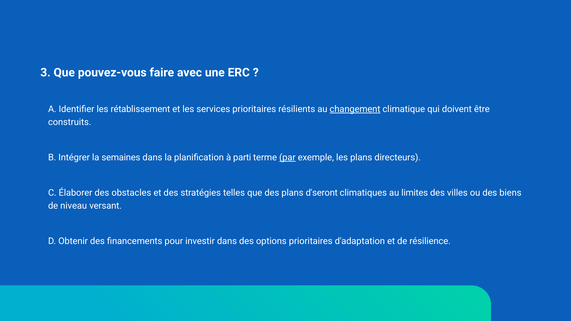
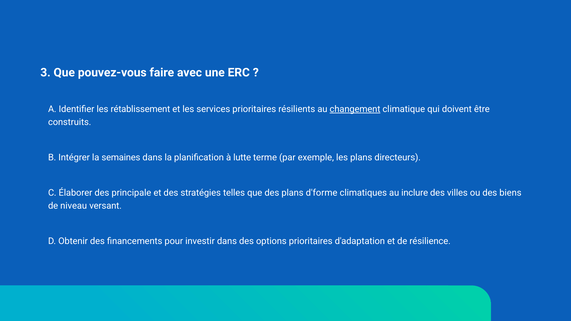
parti: parti -> lutte
par underline: present -> none
obstacles: obstacles -> principale
d'seront: d'seront -> d'forme
limites: limites -> inclure
